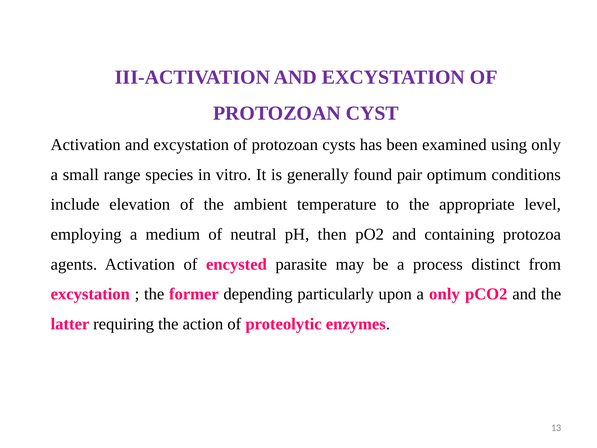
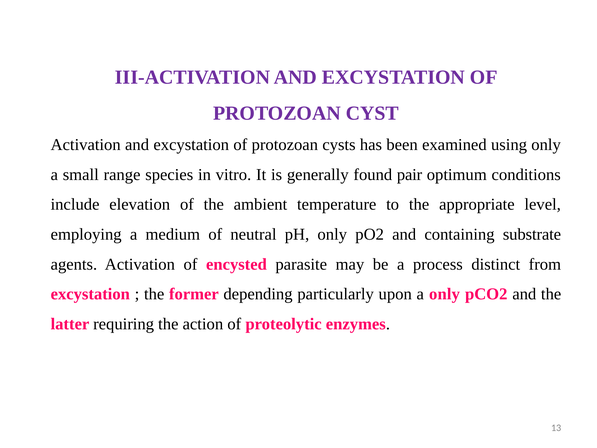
pH then: then -> only
protozoa: protozoa -> substrate
